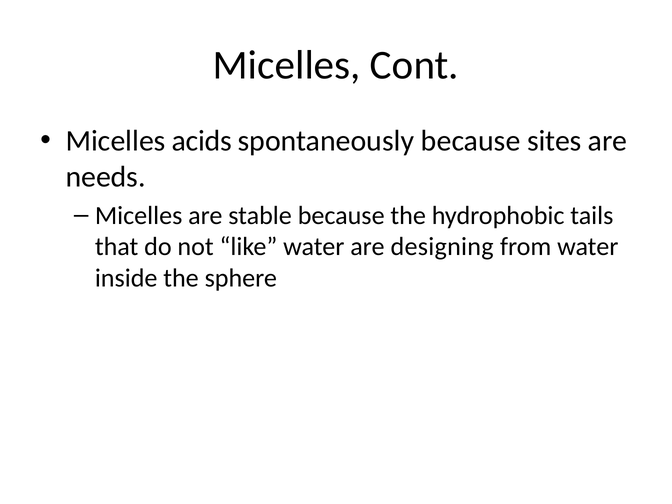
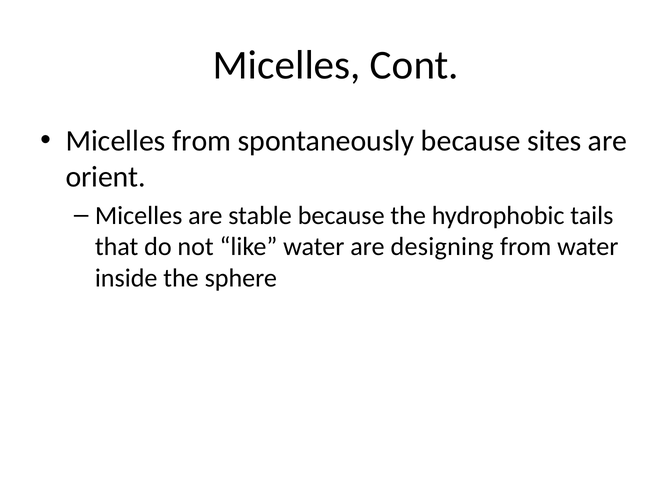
Micelles acids: acids -> from
needs: needs -> orient
